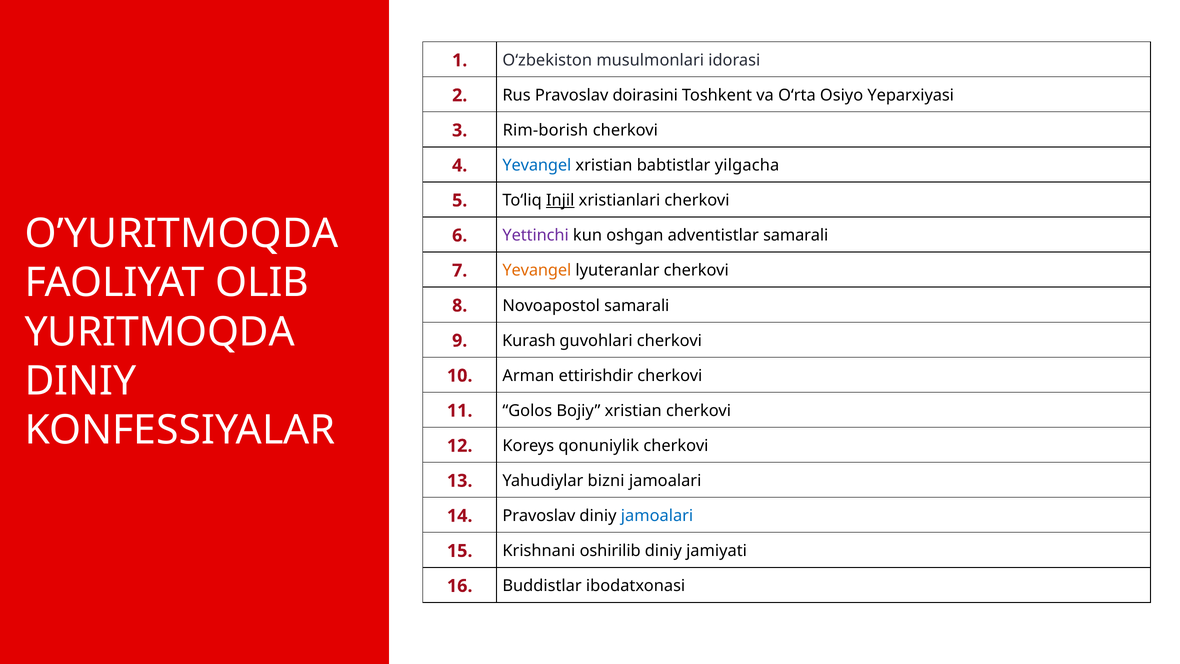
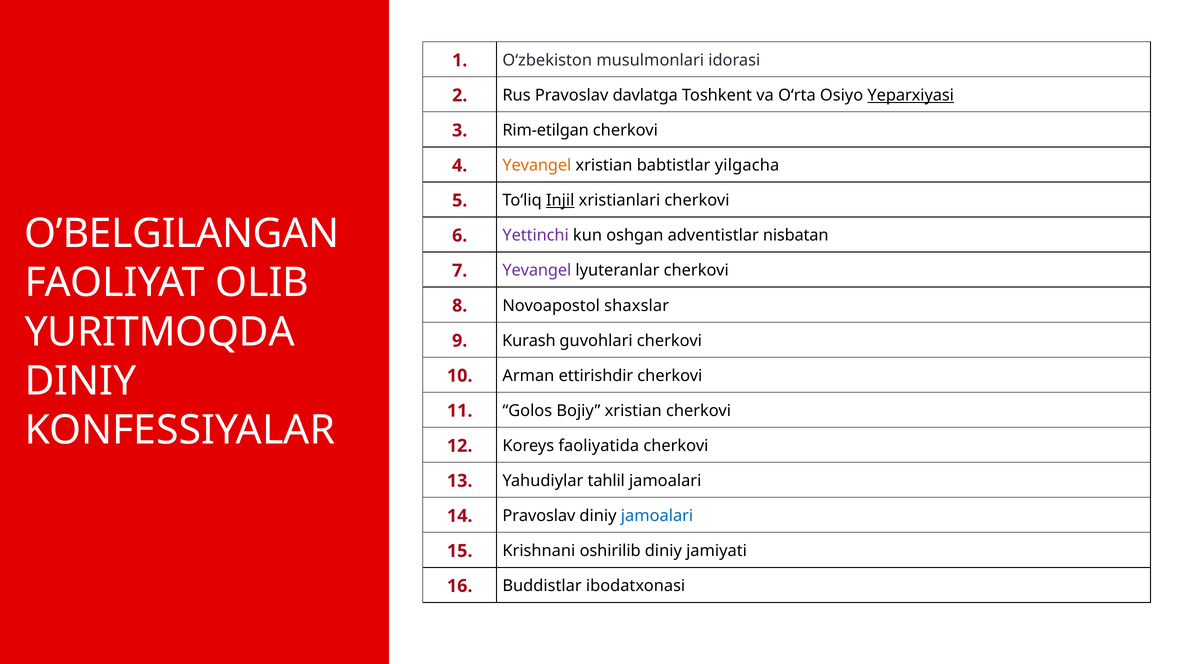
doirasini: doirasini -> davlatga
Yeparxiyasi underline: none -> present
Rim-borish: Rim-borish -> Rim-etilgan
Yevangel at (537, 165) colour: blue -> orange
O’YURITMOQDA: O’YURITMOQDA -> O’BELGILANGAN
adventistlar samarali: samarali -> nisbatan
Yevangel at (537, 270) colour: orange -> purple
Novoapostol samarali: samarali -> shaxslar
qonuniylik: qonuniylik -> faoliyatida
bizni: bizni -> tahlil
